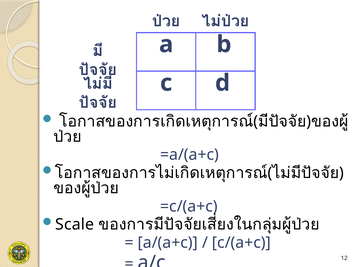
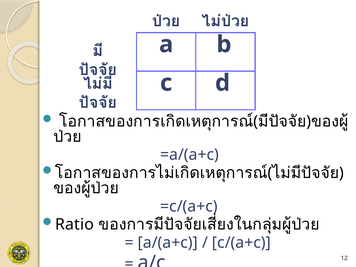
Scale: Scale -> Ratio
